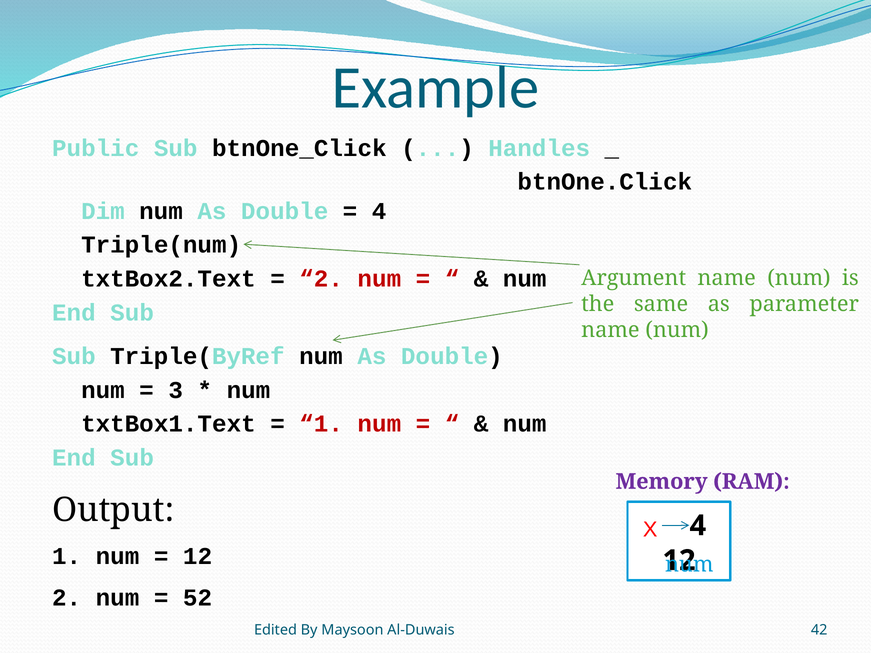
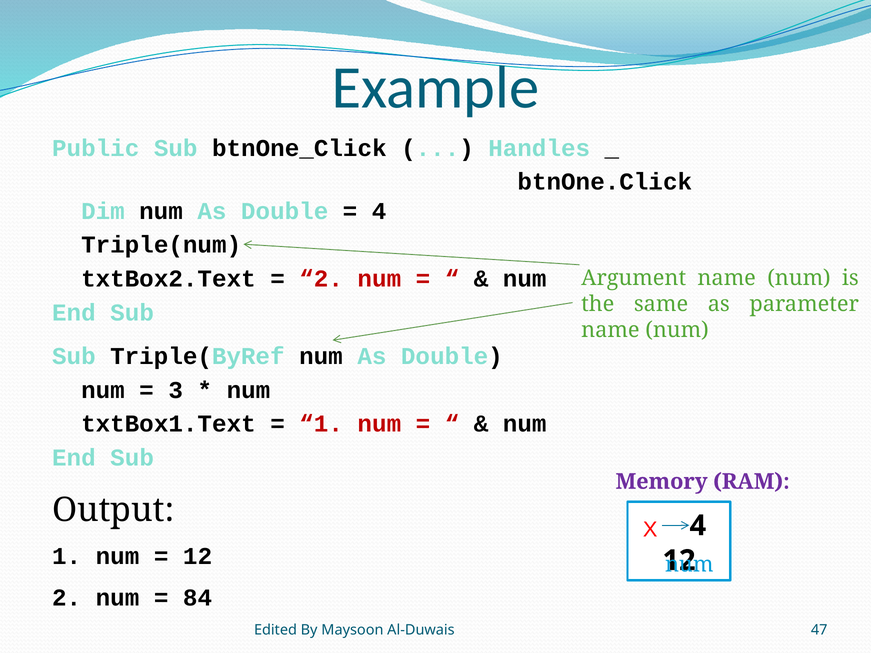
52: 52 -> 84
42: 42 -> 47
